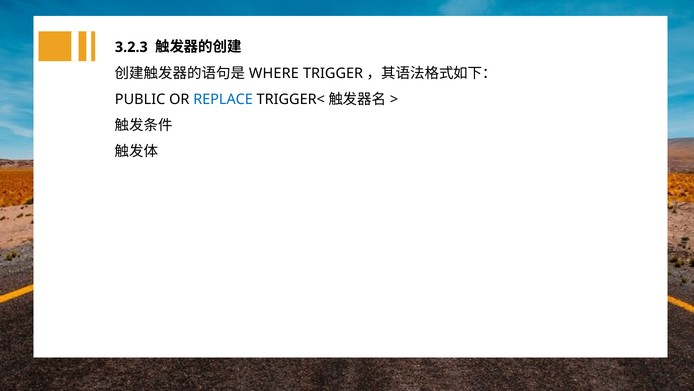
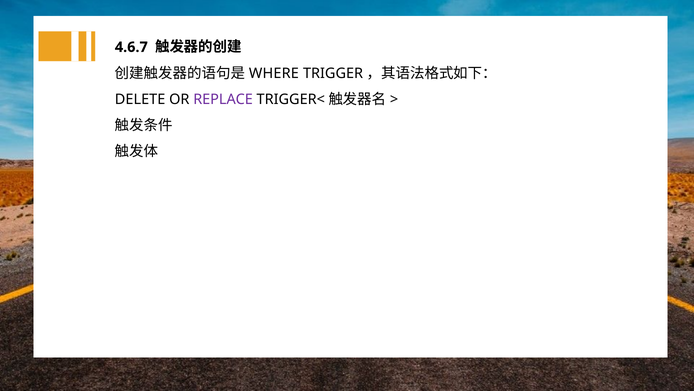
3.2.3: 3.2.3 -> 4.6.7
PUBLIC: PUBLIC -> DELETE
REPLACE colour: blue -> purple
